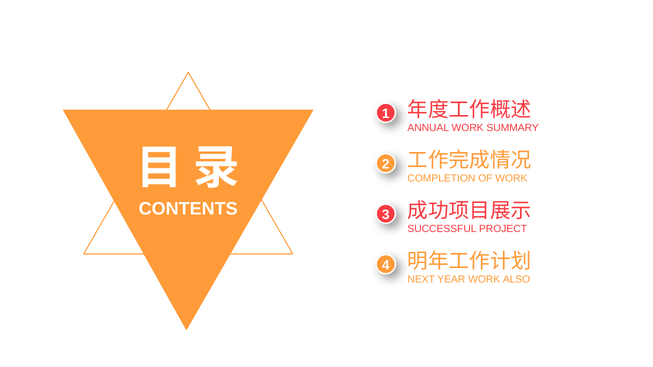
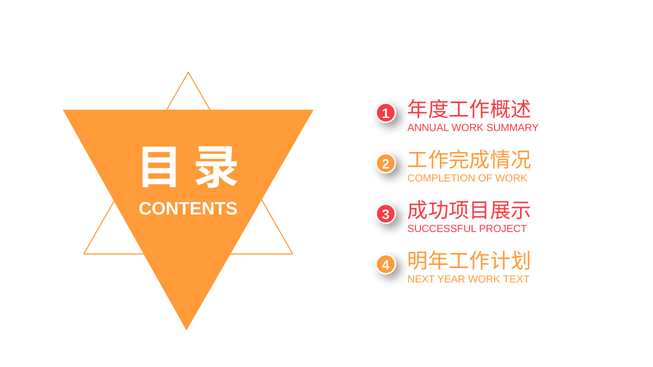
ALSO: ALSO -> TEXT
